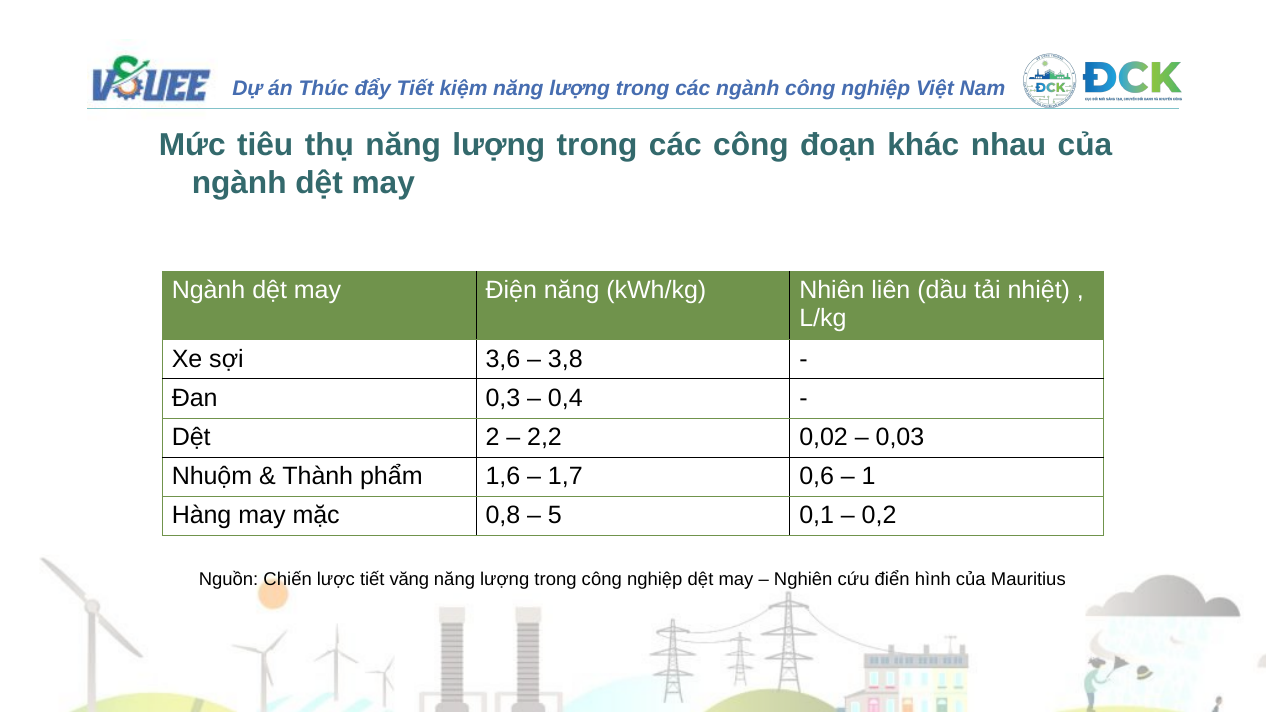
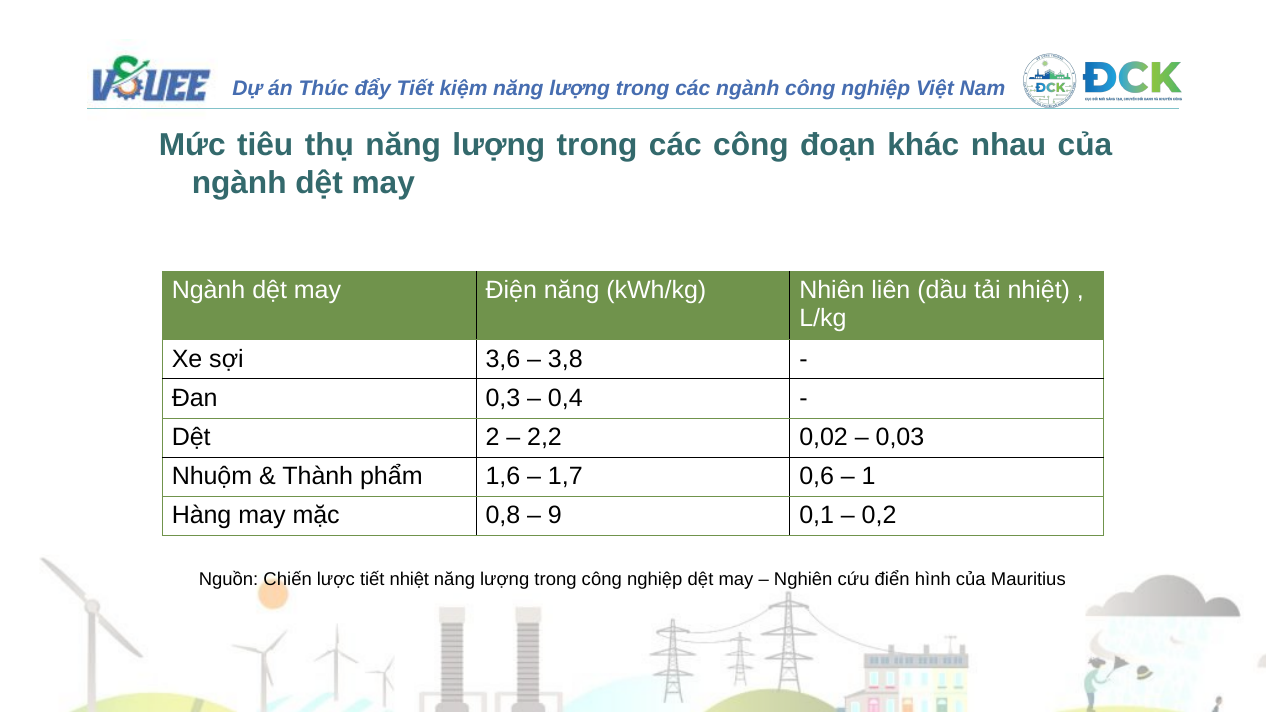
5: 5 -> 9
tiết văng: văng -> nhiệt
